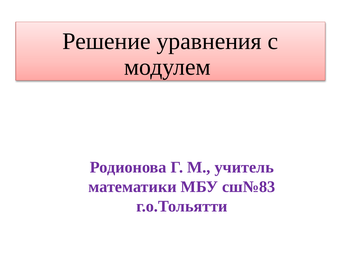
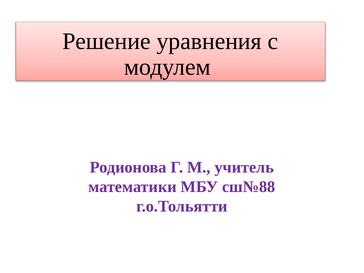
сш№83: сш№83 -> сш№88
